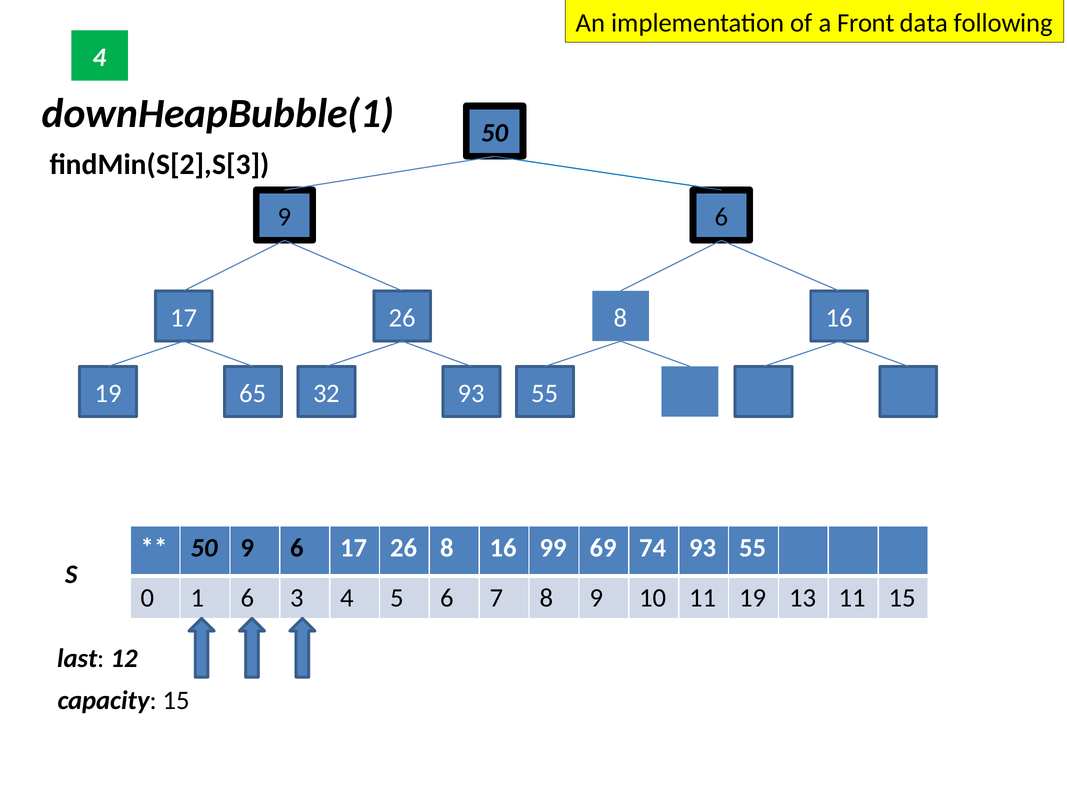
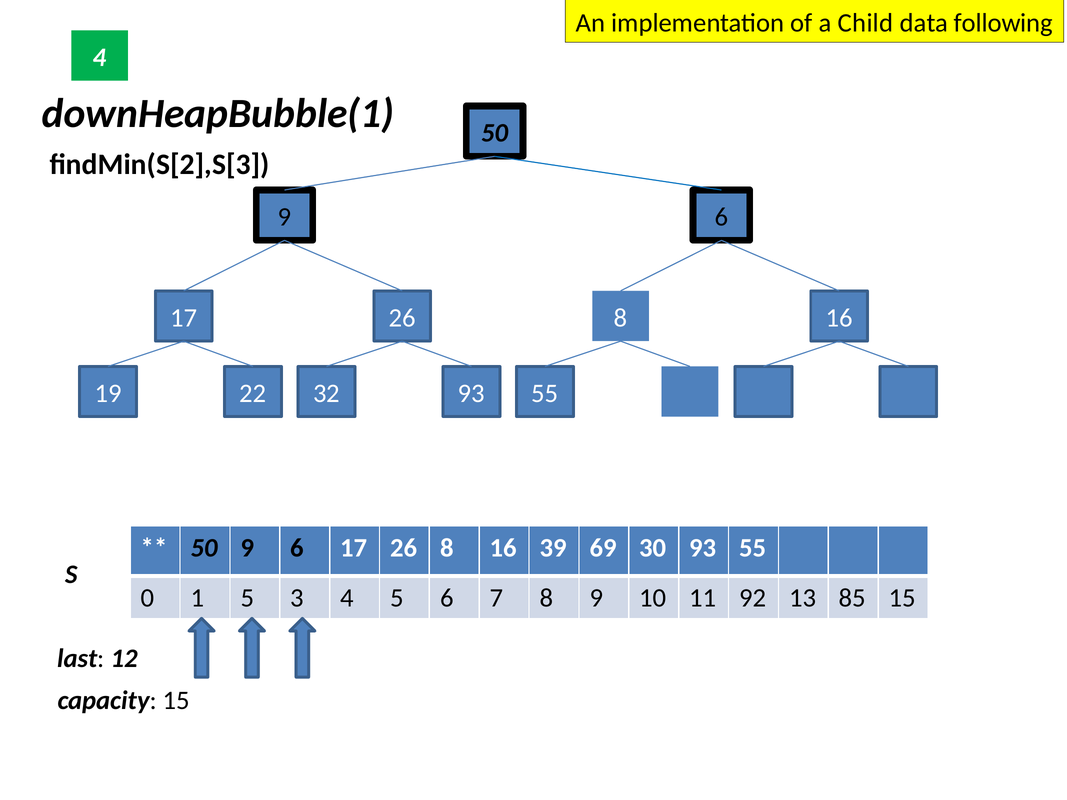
Front: Front -> Child
65: 65 -> 22
99: 99 -> 39
74: 74 -> 30
1 6: 6 -> 5
11 19: 19 -> 92
13 11: 11 -> 85
